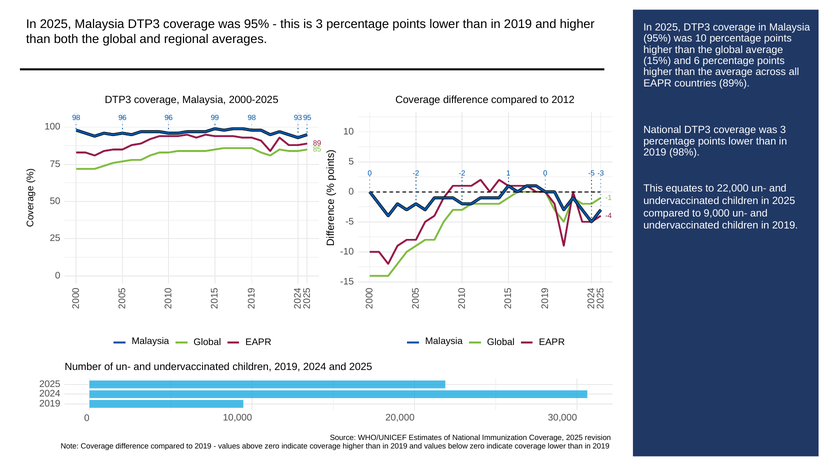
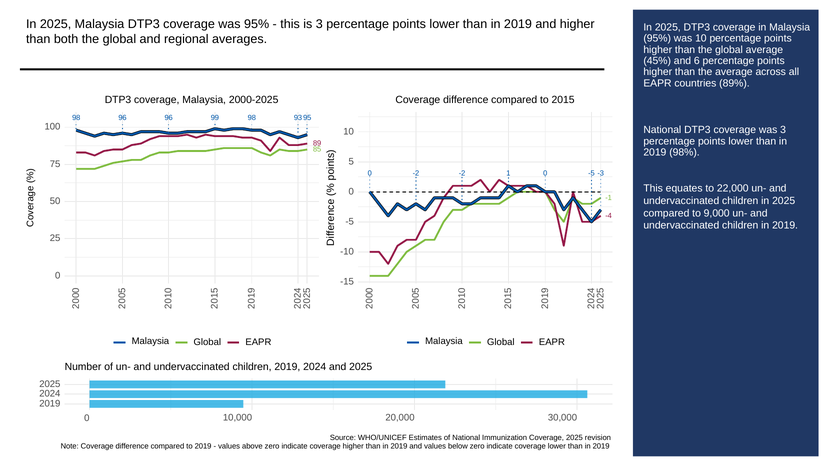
15%: 15% -> 45%
2012: 2012 -> 2015
